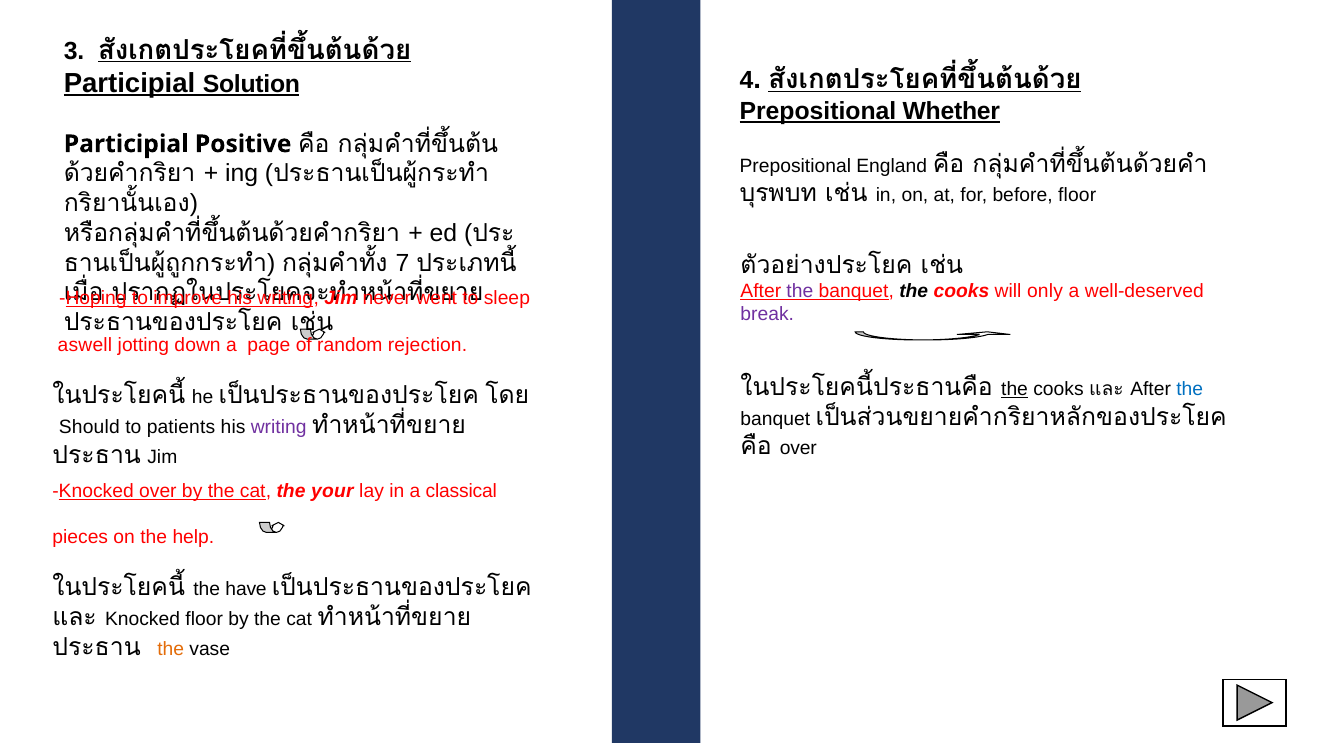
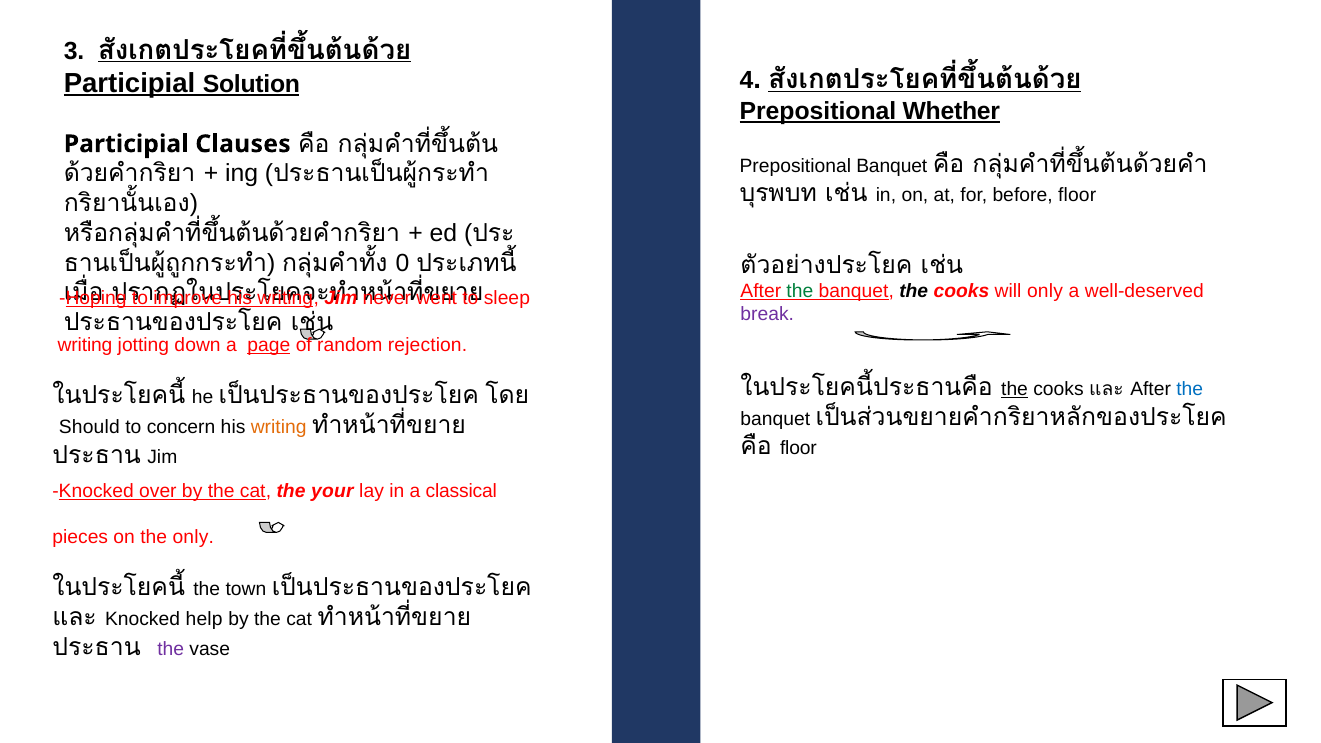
Positive: Positive -> Clauses
Prepositional England: England -> Banquet
7: 7 -> 0
the at (800, 291) colour: purple -> green
aswell at (85, 346): aswell -> writing
page underline: none -> present
patients: patients -> concern
writing at (279, 427) colour: purple -> orange
over at (798, 449): over -> floor
the help: help -> only
have: have -> town
Knocked floor: floor -> help
the at (171, 649) colour: orange -> purple
